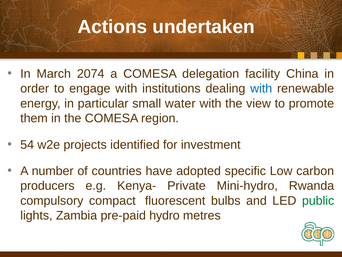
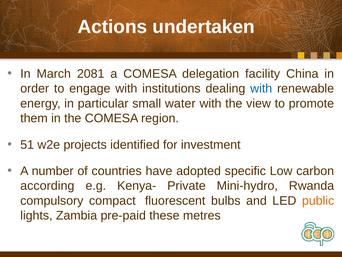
2074: 2074 -> 2081
54: 54 -> 51
producers: producers -> according
public colour: green -> orange
hydro: hydro -> these
